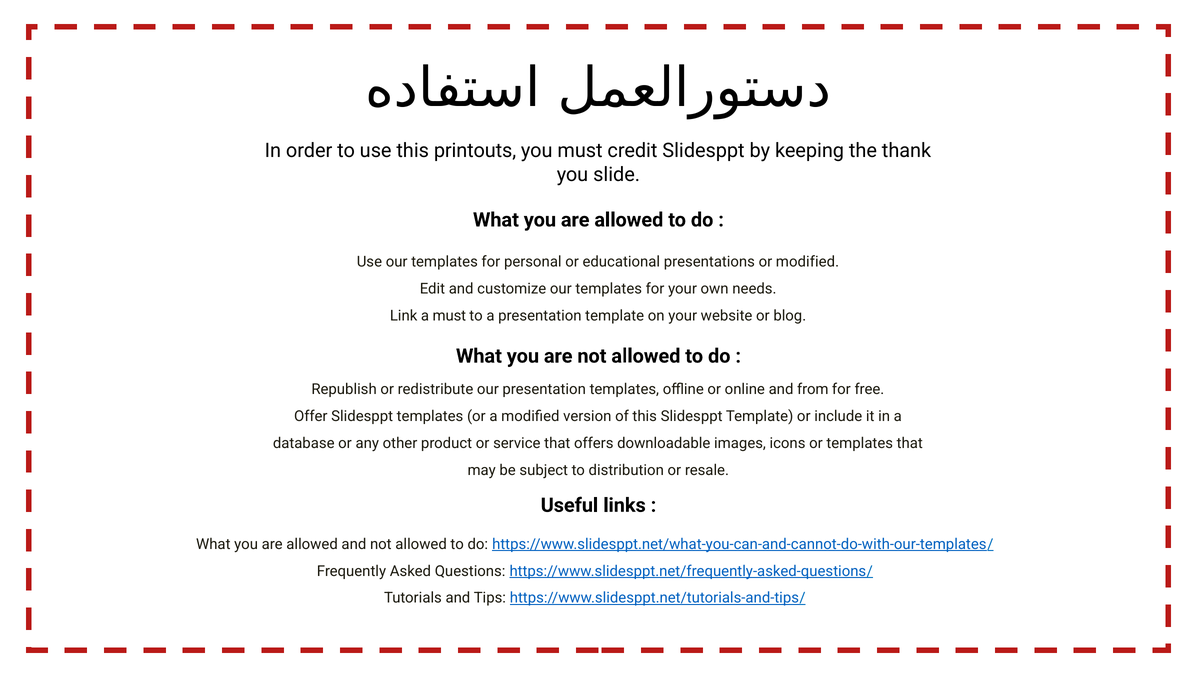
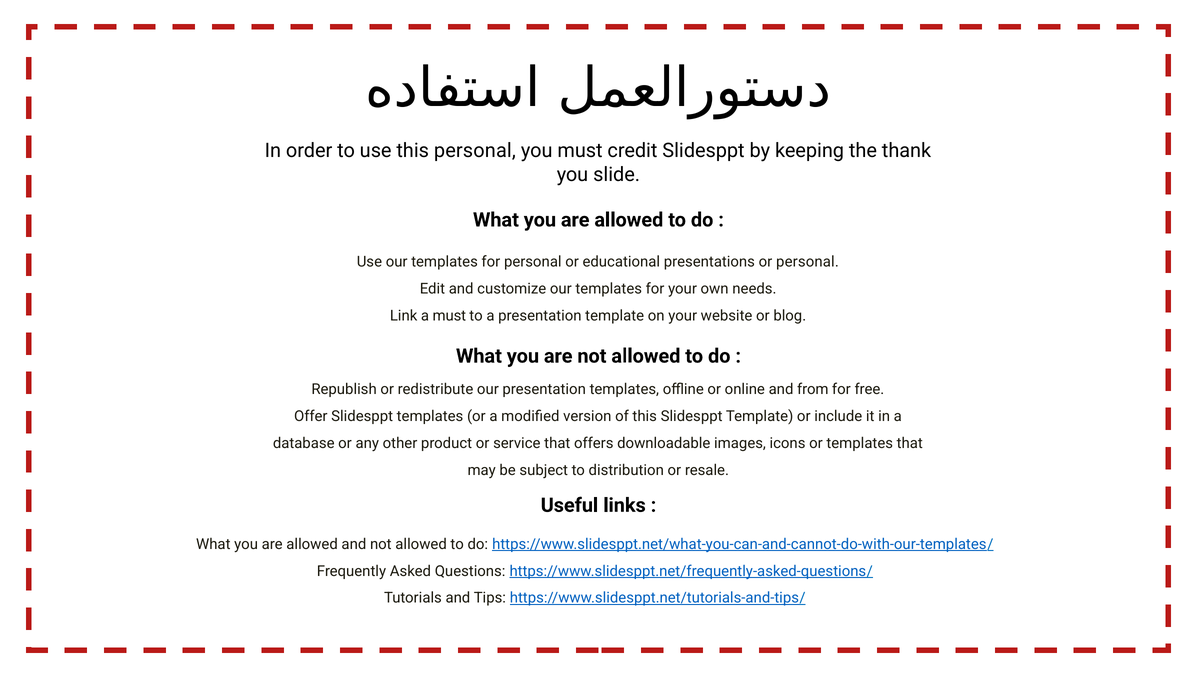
this printouts: printouts -> personal
or modified: modified -> personal
